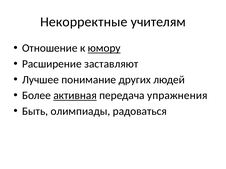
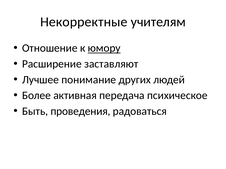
активная underline: present -> none
упражнения: упражнения -> психическое
олимпиады: олимпиады -> проведения
